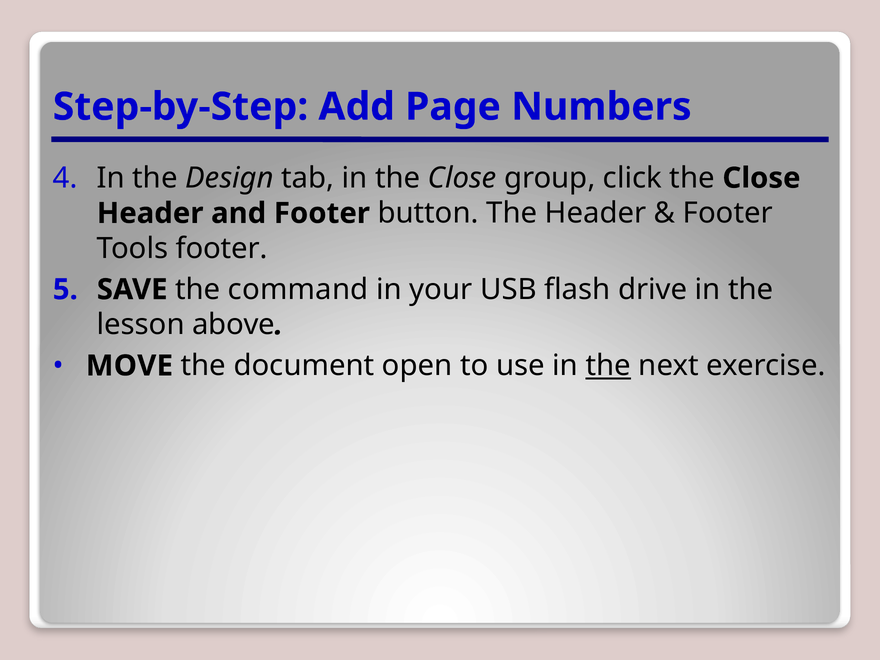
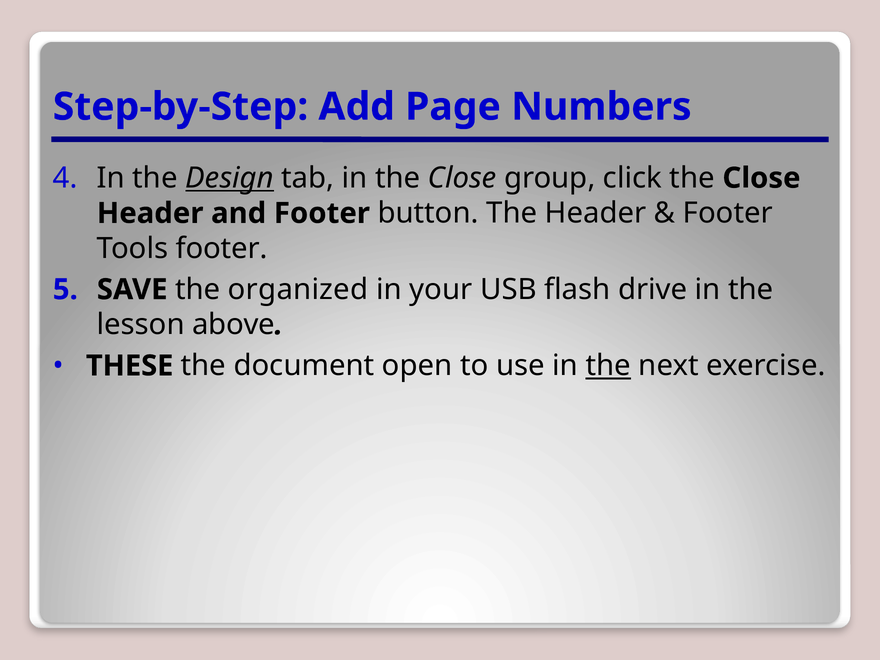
Design underline: none -> present
command: command -> organized
MOVE: MOVE -> THESE
